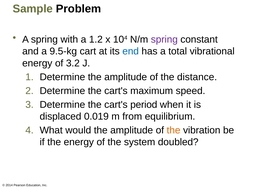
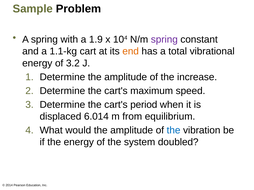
1.2: 1.2 -> 1.9
9.5-kg: 9.5-kg -> 1.1-kg
end colour: blue -> orange
distance: distance -> increase
0.019: 0.019 -> 6.014
the at (174, 131) colour: orange -> blue
